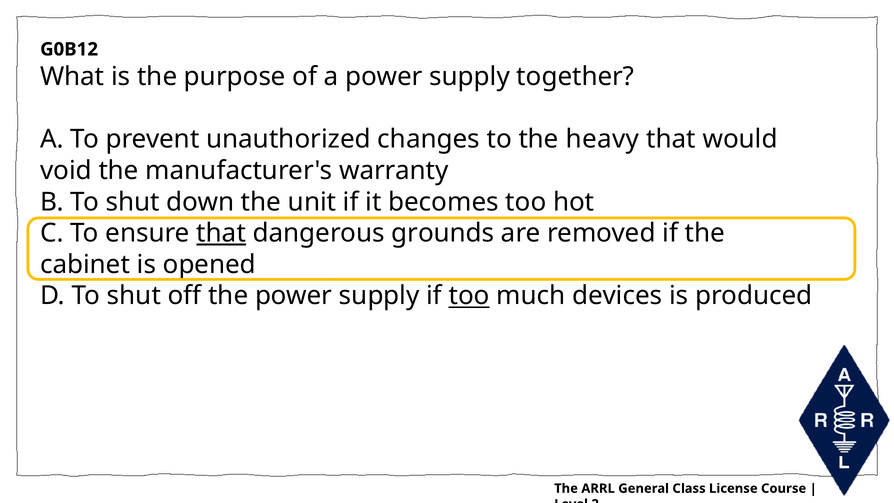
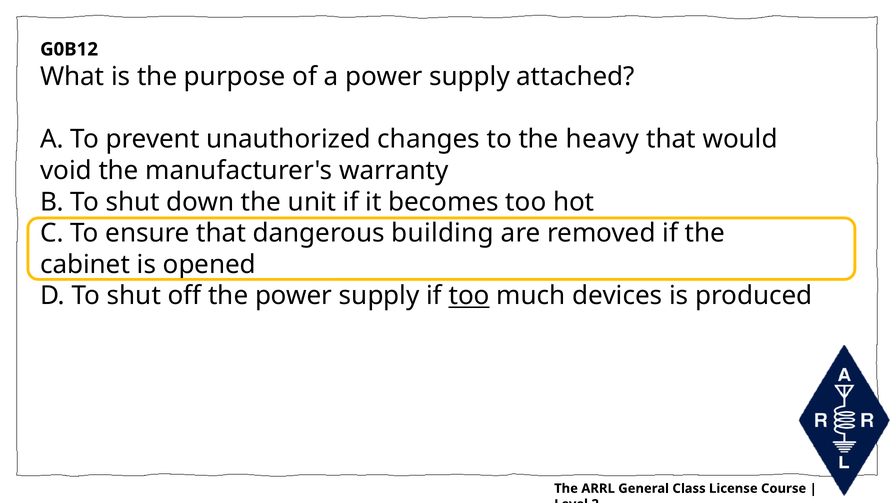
together: together -> attached
that at (221, 233) underline: present -> none
grounds: grounds -> building
